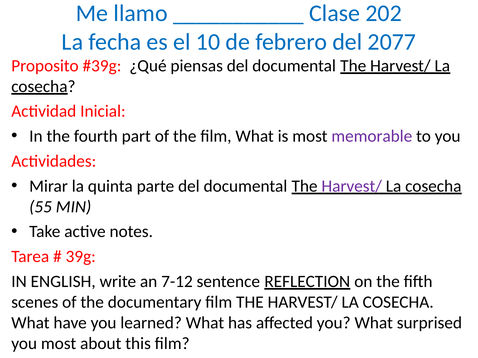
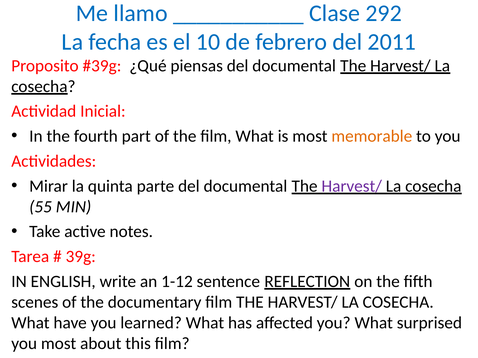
202: 202 -> 292
2077: 2077 -> 2011
memorable colour: purple -> orange
7-12: 7-12 -> 1-12
